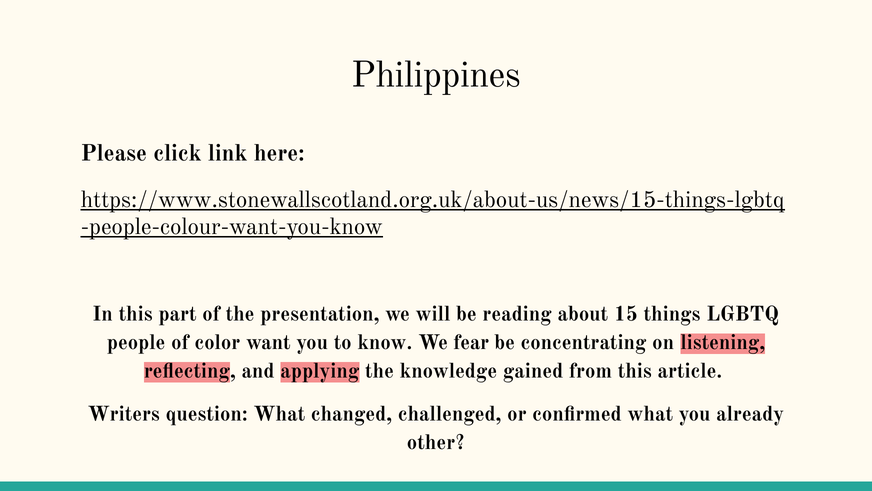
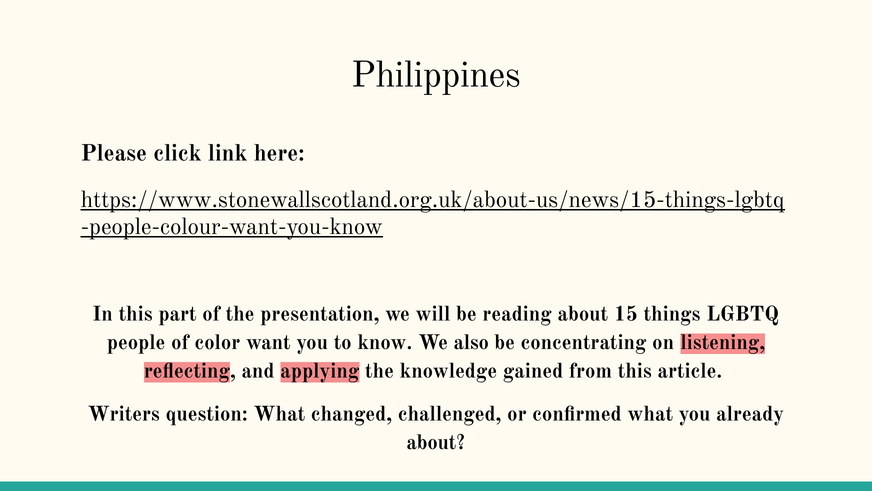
fear: fear -> also
other at (436, 442): other -> about
